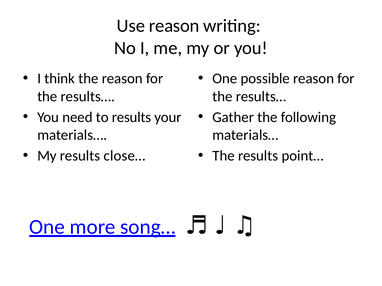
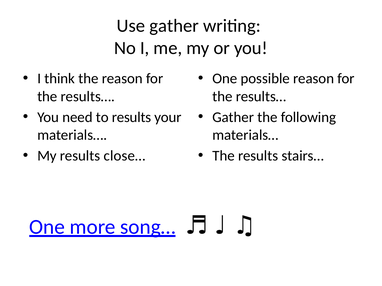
Use reason: reason -> gather
point…: point… -> stairs…
